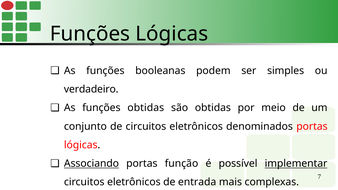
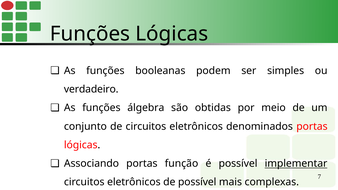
funções obtidas: obtidas -> álgebra
Associando underline: present -> none
eletrônicos de entrada: entrada -> possível
